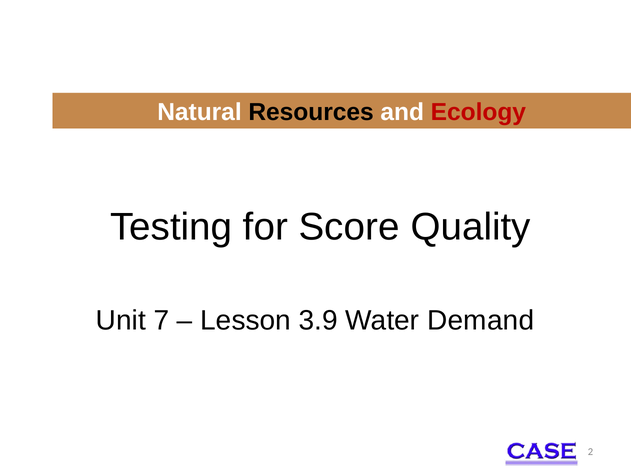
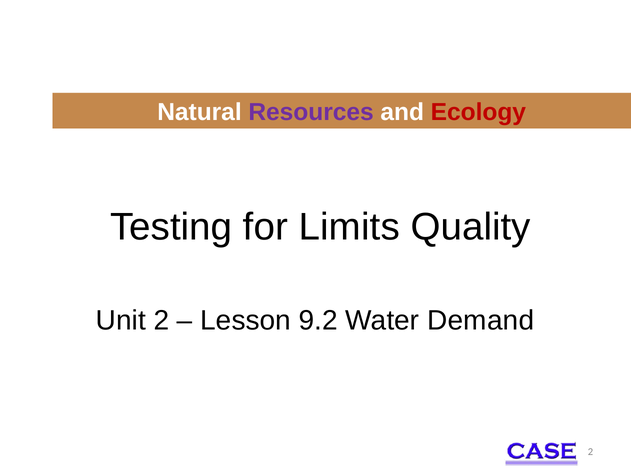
Resources colour: black -> purple
Score: Score -> Limits
Unit 7: 7 -> 2
3.9: 3.9 -> 9.2
